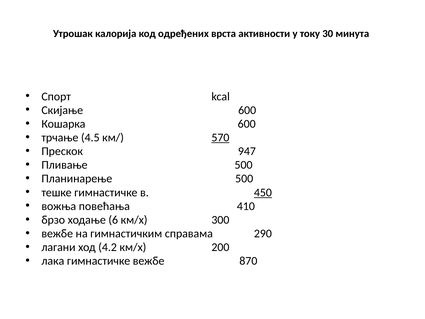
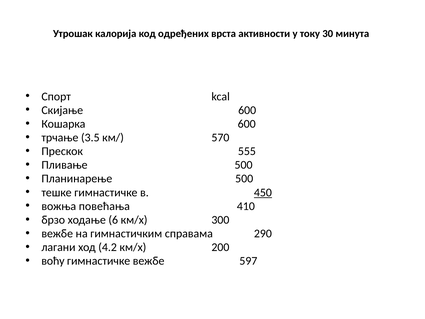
4.5: 4.5 -> 3.5
570 underline: present -> none
947: 947 -> 555
лака: лака -> воћу
870: 870 -> 597
